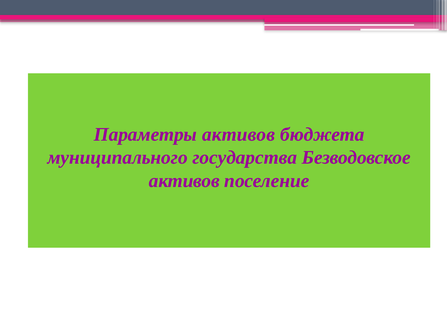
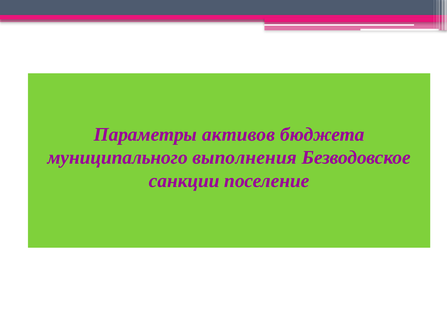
государства: государства -> выполнения
активов at (184, 181): активов -> санкции
